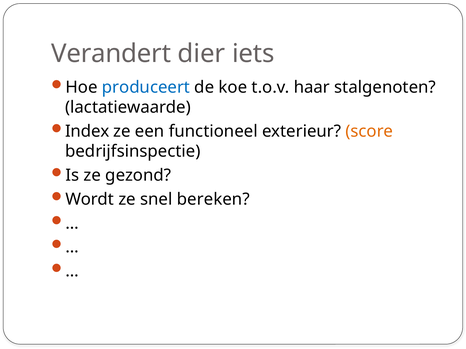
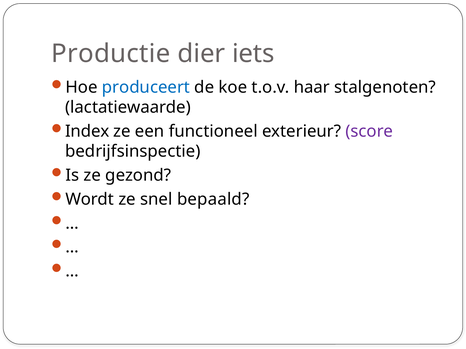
Verandert: Verandert -> Productie
score colour: orange -> purple
bereken: bereken -> bepaald
